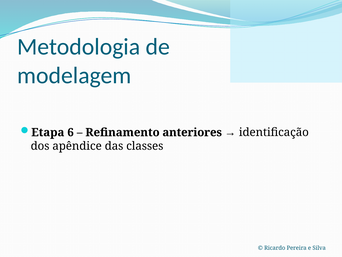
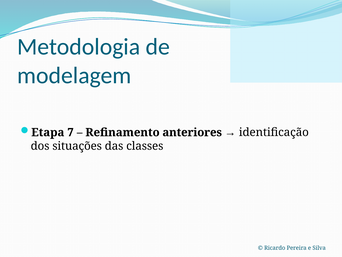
6: 6 -> 7
apêndice: apêndice -> situações
